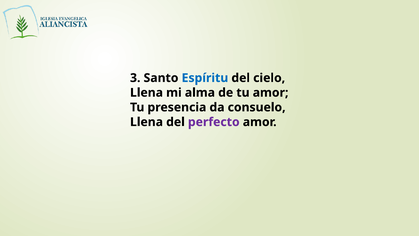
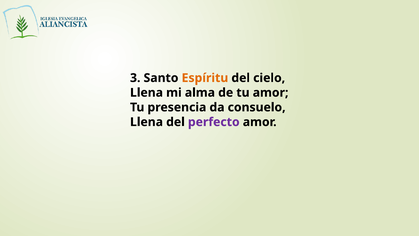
Espíritu colour: blue -> orange
